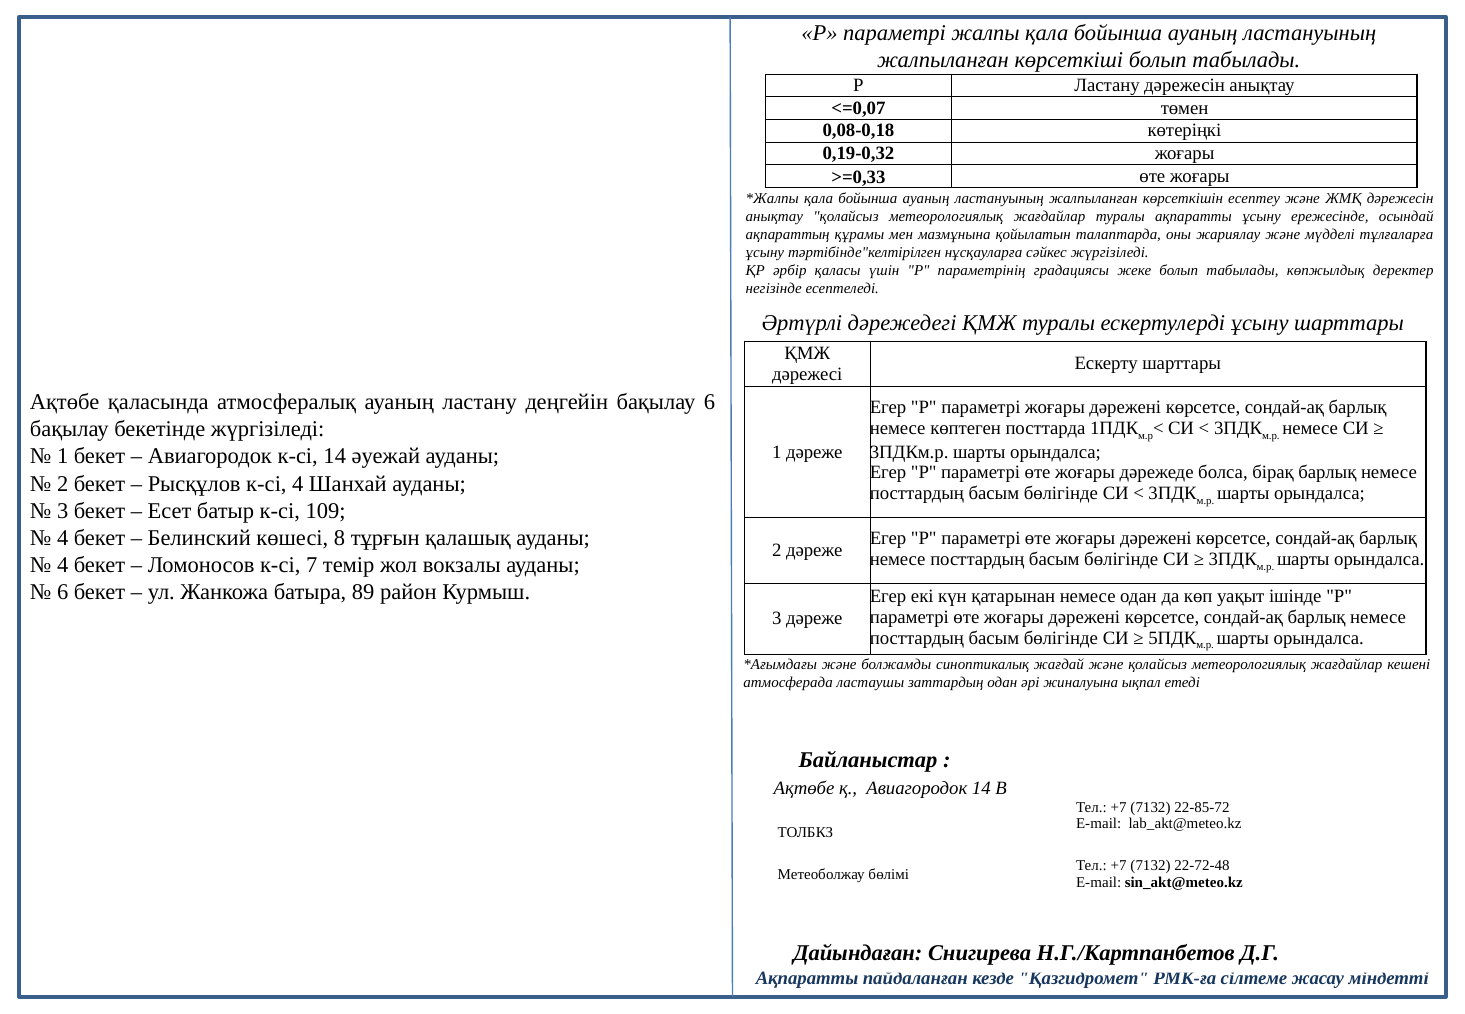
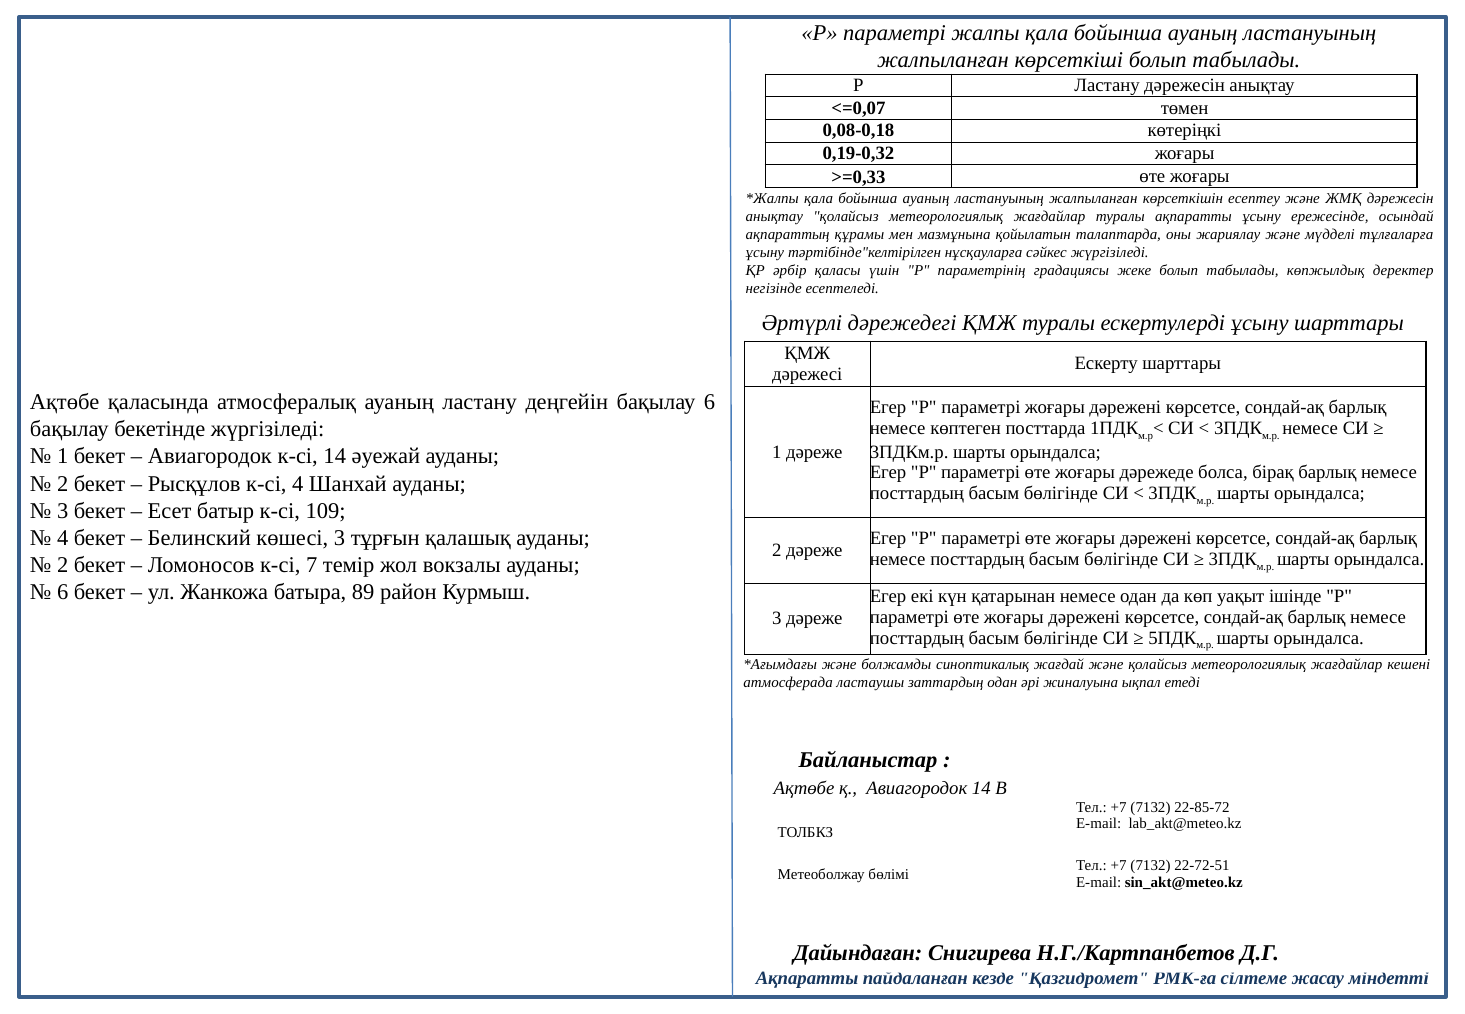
көшесі 8: 8 -> 3
4 at (63, 565): 4 -> 2
22-72-48: 22-72-48 -> 22-72-51
